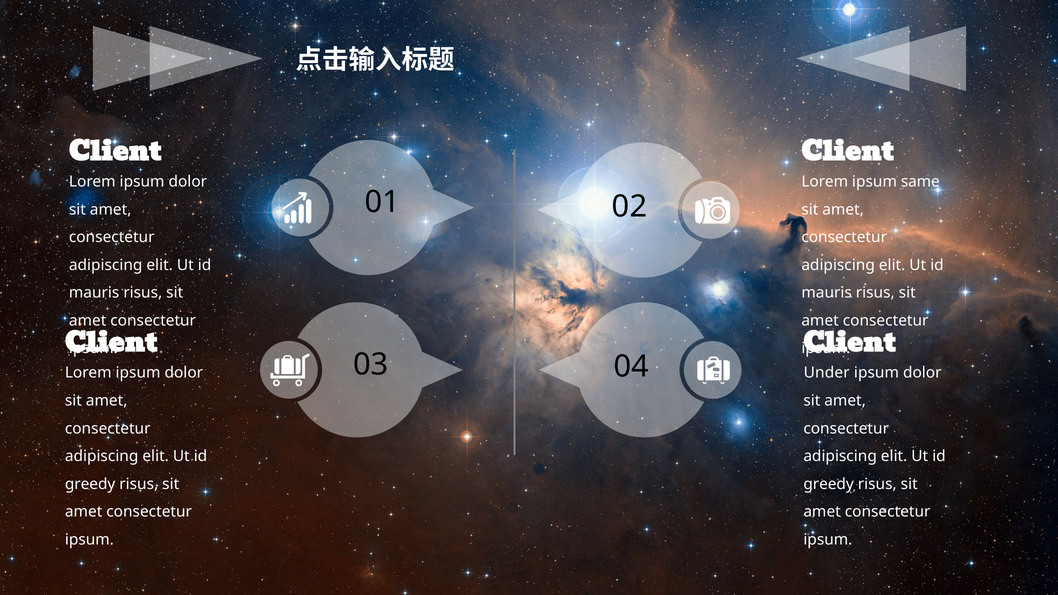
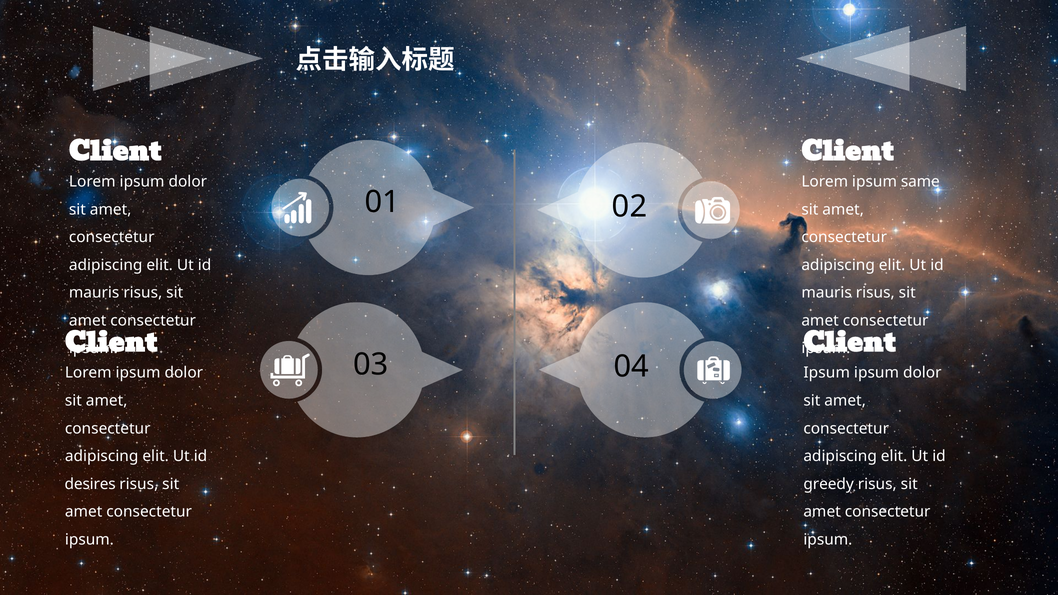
Under at (827, 373): Under -> Ipsum
greedy at (90, 484): greedy -> desires
